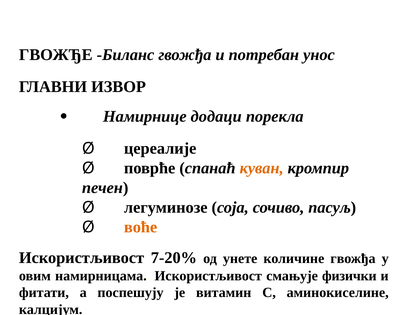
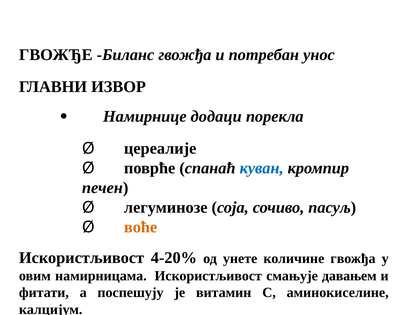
куван colour: orange -> blue
7-20%: 7-20% -> 4-20%
физички: физички -> давањем
